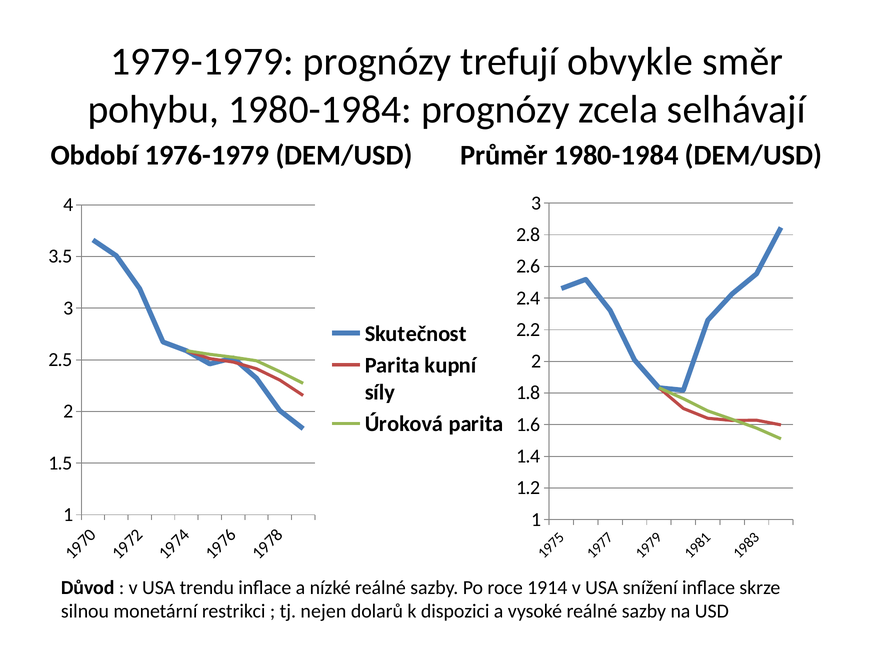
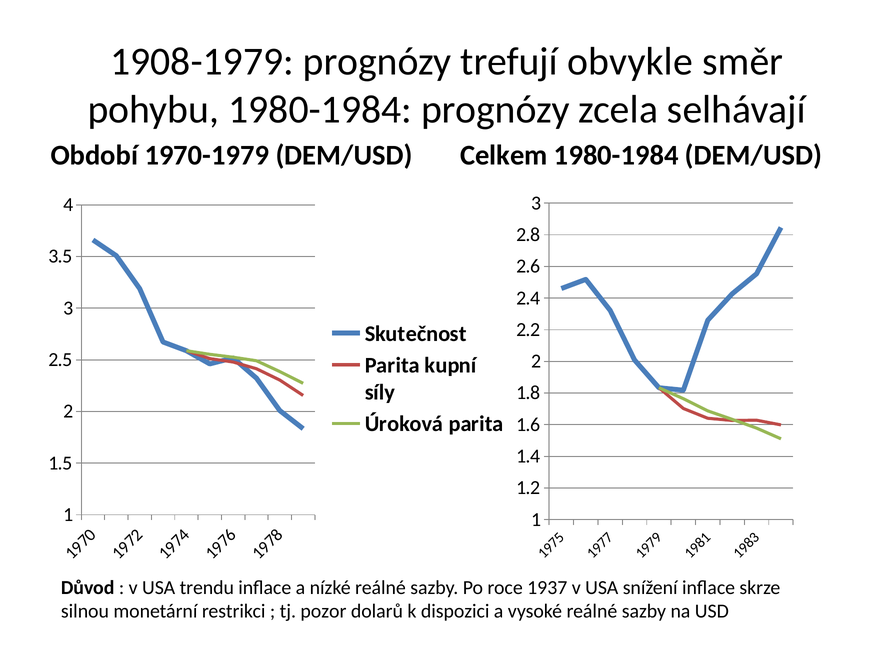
1979-1979: 1979-1979 -> 1908-1979
1976-1979: 1976-1979 -> 1970-1979
Průměr: Průměr -> Celkem
1914: 1914 -> 1937
nejen: nejen -> pozor
